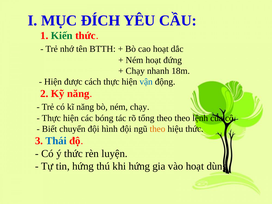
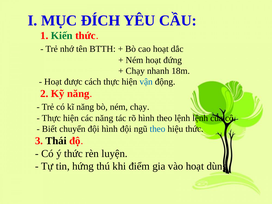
Hiện at (53, 82): Hiện -> Hoạt
các bóng: bóng -> năng
rõ tổng: tổng -> hình
theo theo: theo -> lệnh
theo at (157, 129) colour: orange -> blue
Thái colour: blue -> black
khi hứng: hứng -> điểm
